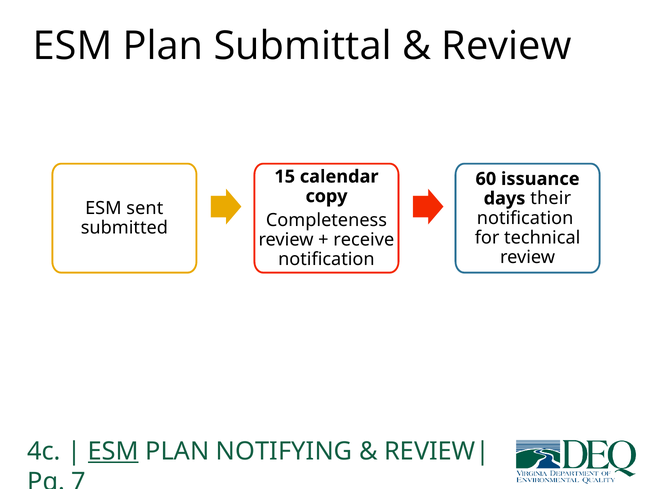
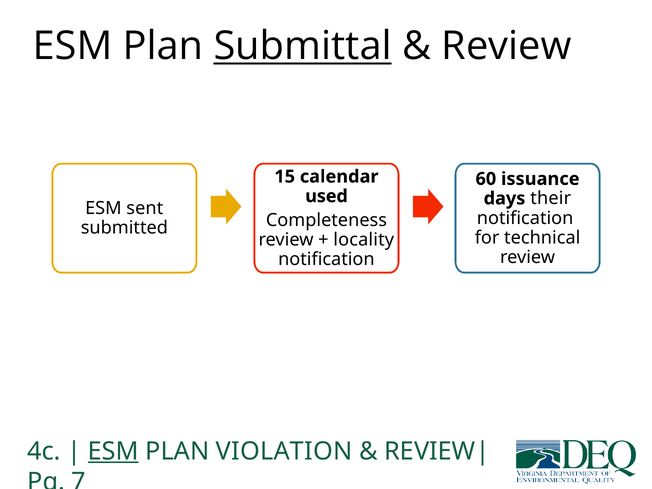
Submittal underline: none -> present
copy: copy -> used
receive: receive -> locality
NOTIFYING: NOTIFYING -> VIOLATION
